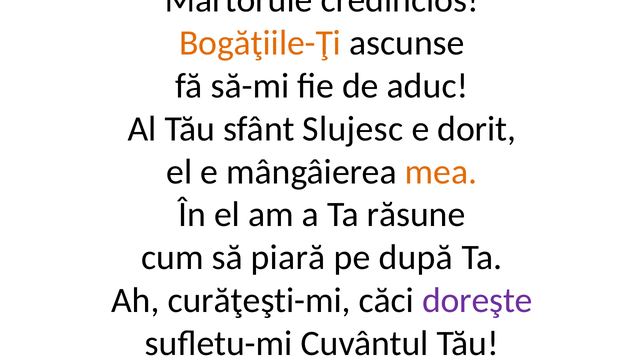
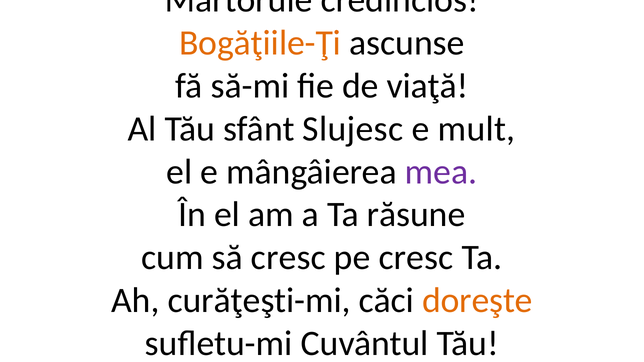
aduc: aduc -> viaţă
dorit: dorit -> mult
mea colour: orange -> purple
să piară: piară -> cresc
pe după: după -> cresc
doreşte colour: purple -> orange
